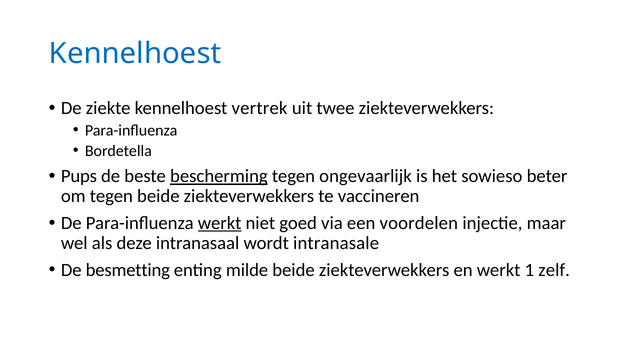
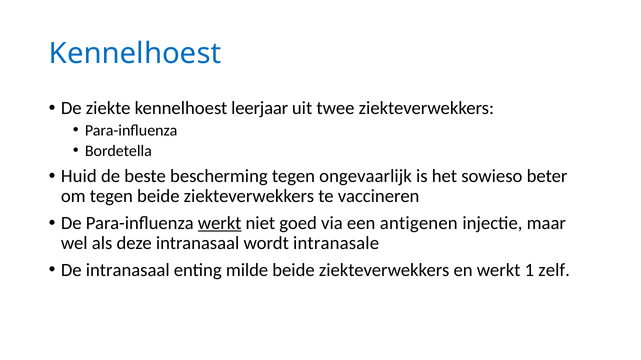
vertrek: vertrek -> leerjaar
Pups: Pups -> Huid
bescherming underline: present -> none
voordelen: voordelen -> antigenen
De besmetting: besmetting -> intranasaal
